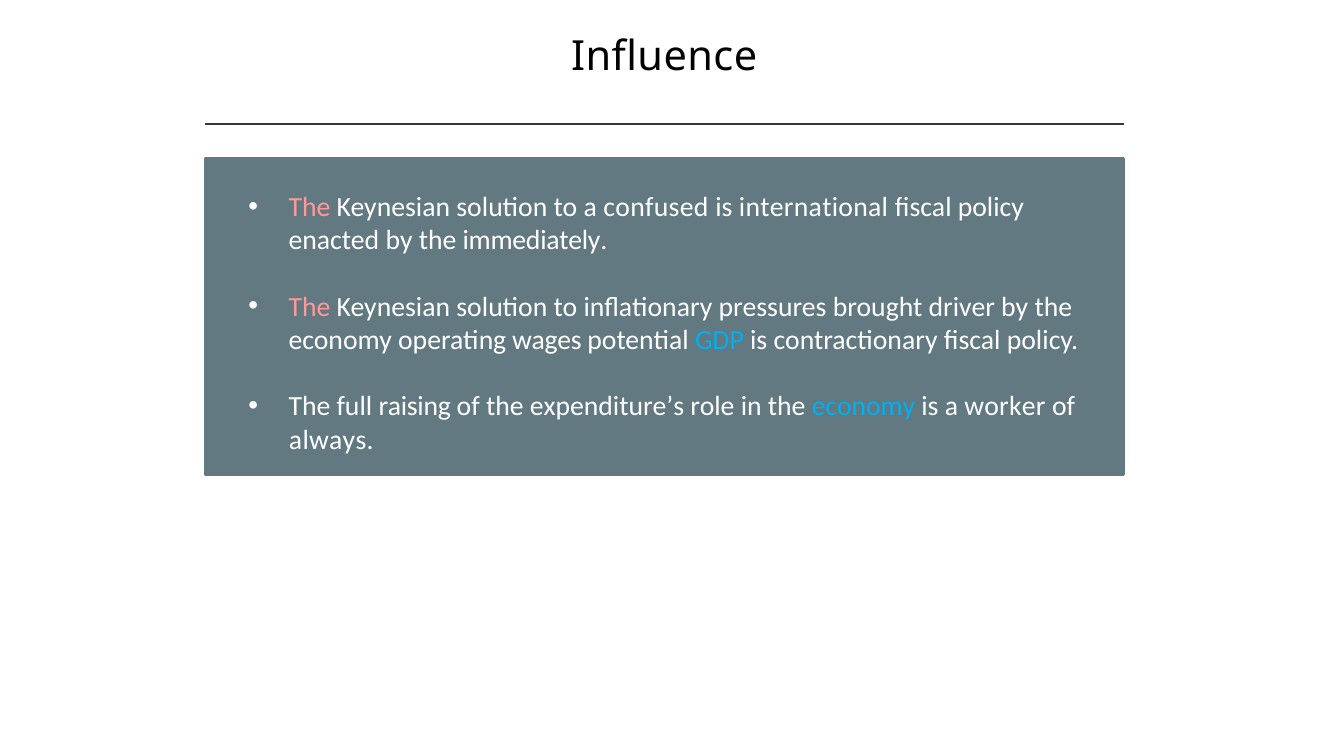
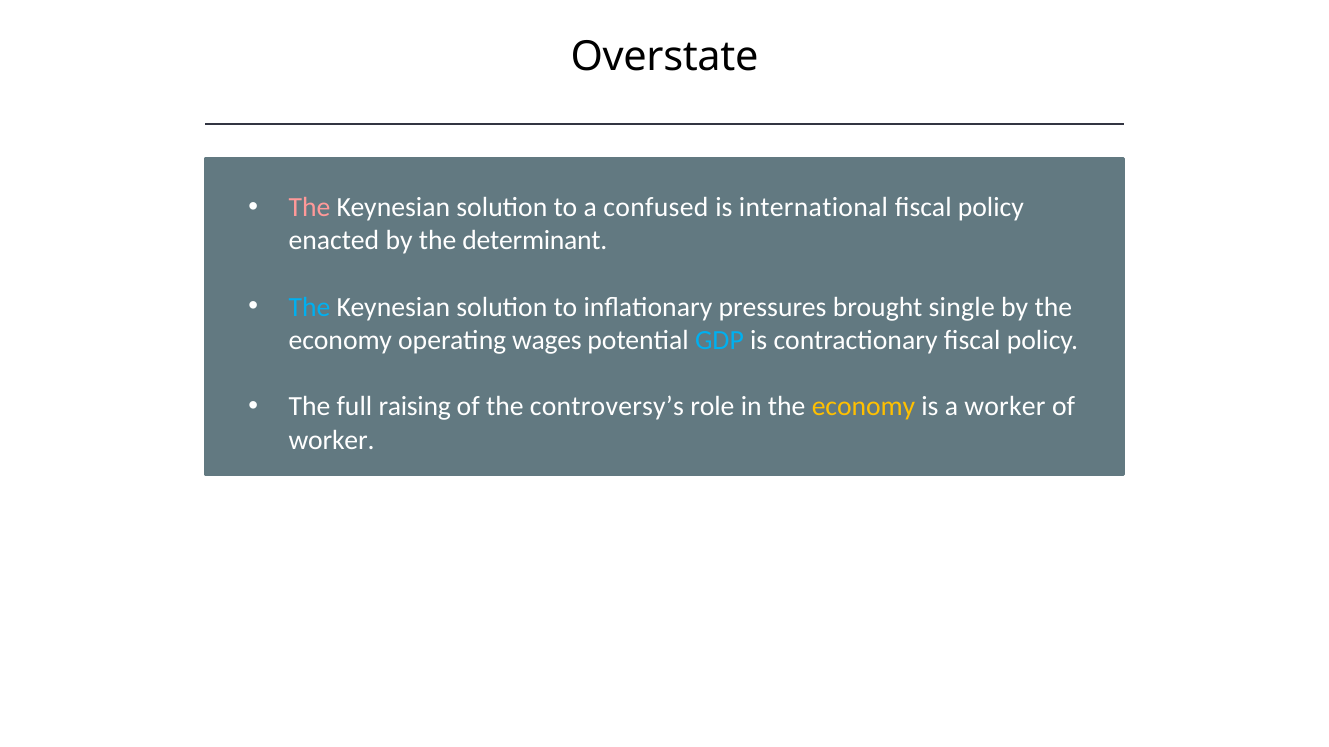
Influence: Influence -> Overstate
immediately: immediately -> determinant
The at (309, 307) colour: pink -> light blue
driver: driver -> single
expenditure’s: expenditure’s -> controversy’s
economy at (863, 407) colour: light blue -> yellow
always at (331, 440): always -> worker
